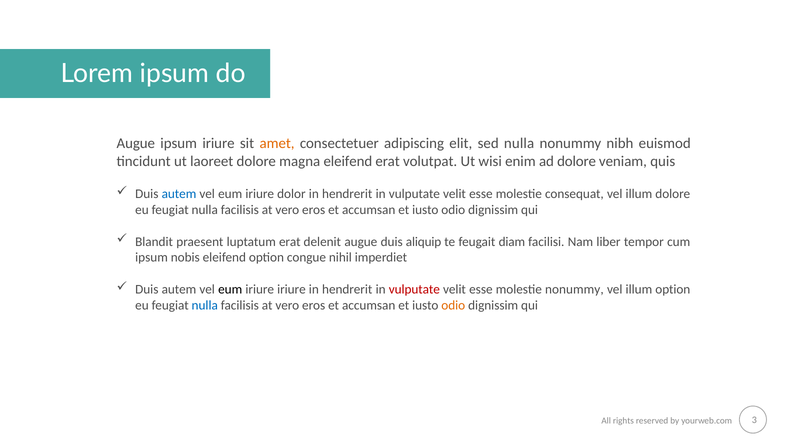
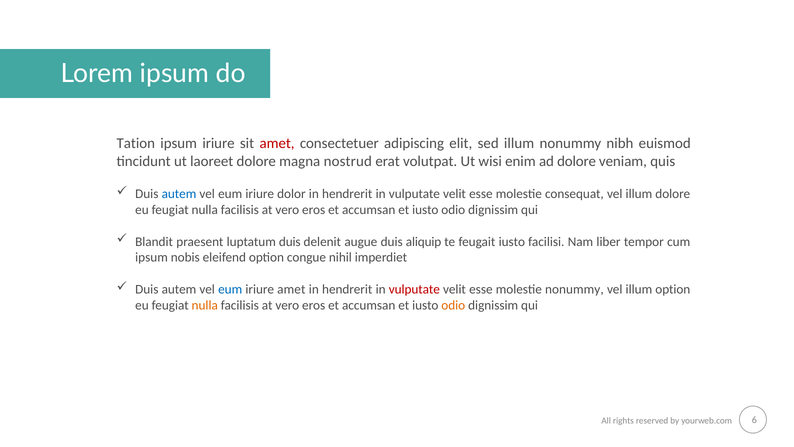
Augue at (136, 143): Augue -> Tation
amet at (277, 143) colour: orange -> red
sed nulla: nulla -> illum
magna eleifend: eleifend -> nostrud
luptatum erat: erat -> duis
feugait diam: diam -> iusto
eum at (230, 289) colour: black -> blue
iriure iriure: iriure -> amet
nulla at (205, 305) colour: blue -> orange
3: 3 -> 6
